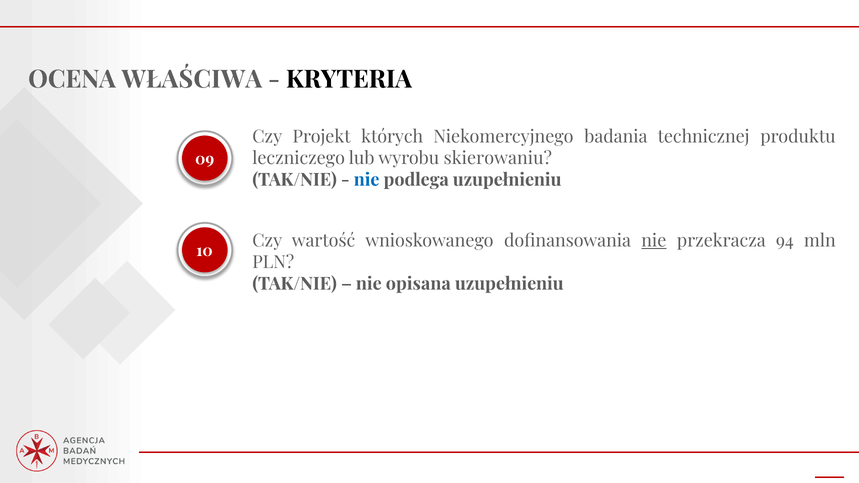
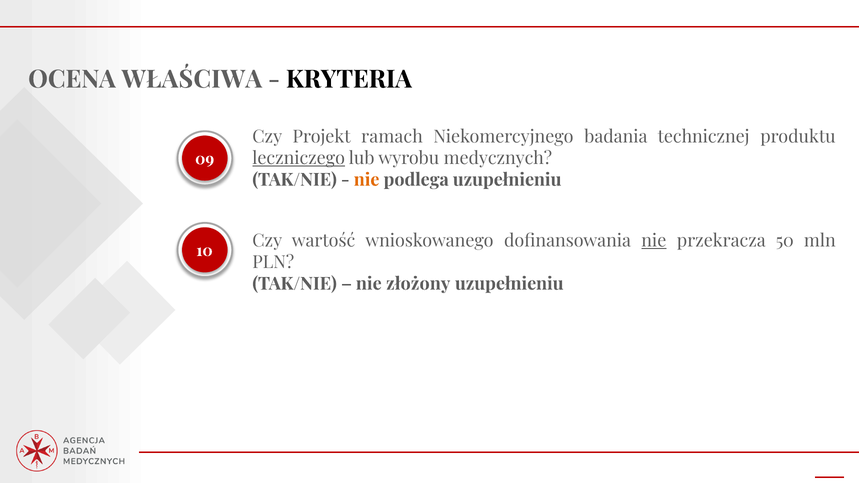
których: których -> ramach
leczniczego underline: none -> present
skierowaniu: skierowaniu -> medycznych
nie at (367, 180) colour: blue -> orange
94: 94 -> 50
opisana: opisana -> złożony
